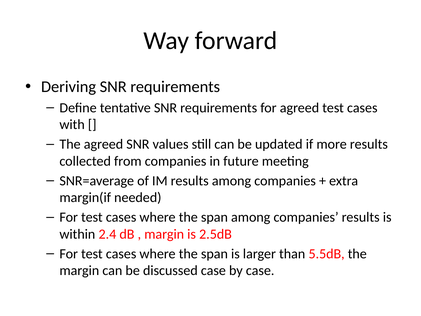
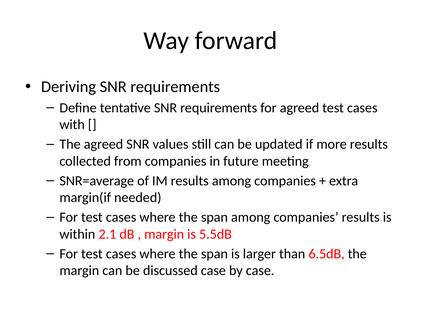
2.4: 2.4 -> 2.1
2.5dB: 2.5dB -> 5.5dB
5.5dB: 5.5dB -> 6.5dB
